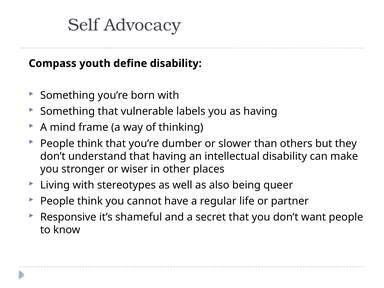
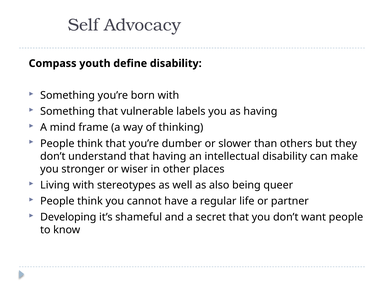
Responsive: Responsive -> Developing
